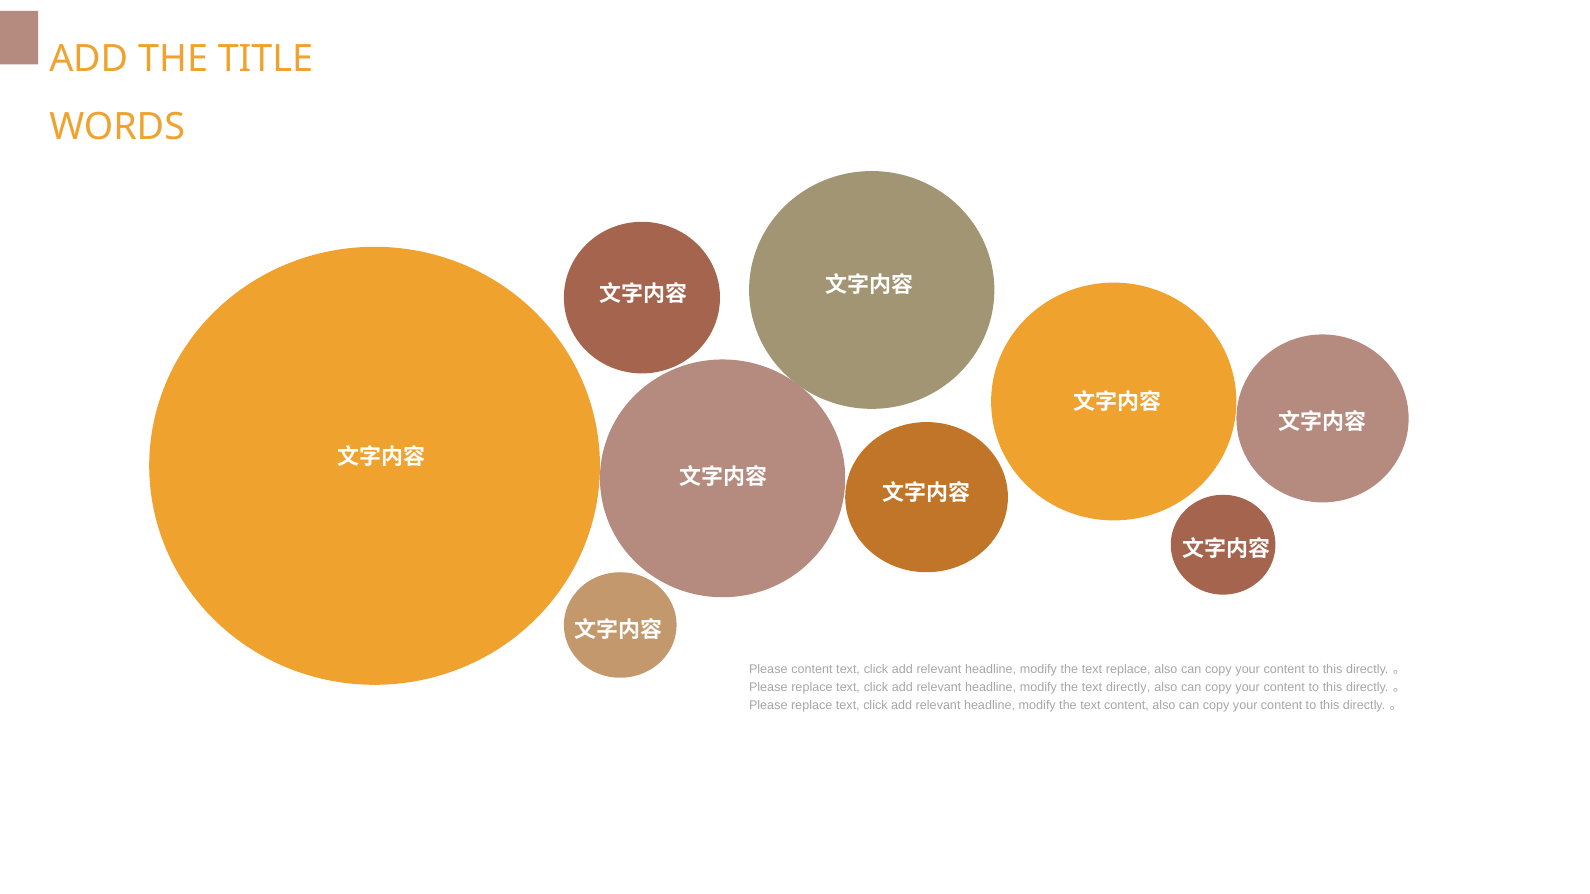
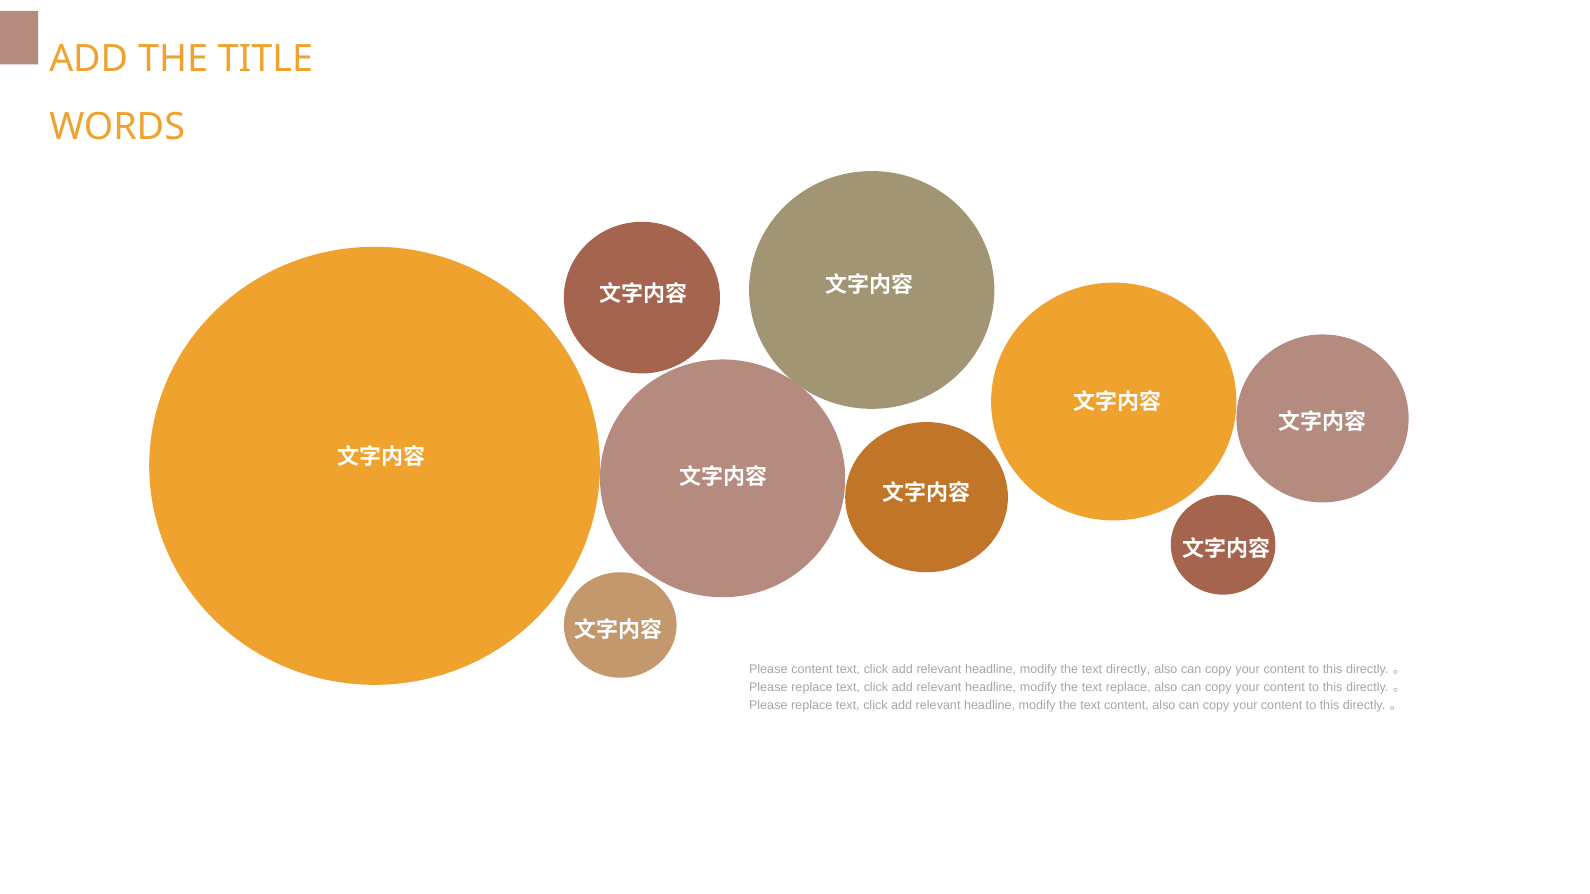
text replace: replace -> directly
text directly: directly -> replace
